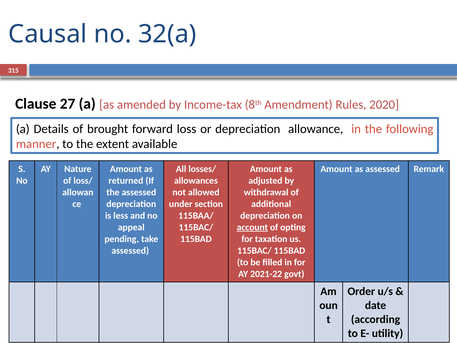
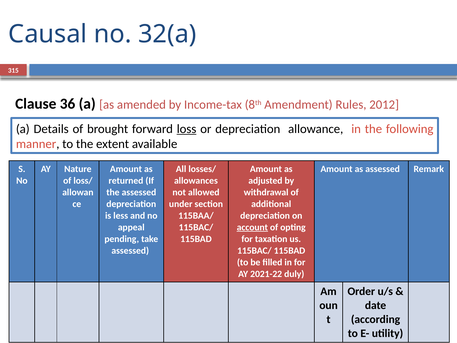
27: 27 -> 36
2020: 2020 -> 2012
loss underline: none -> present
govt: govt -> duly
